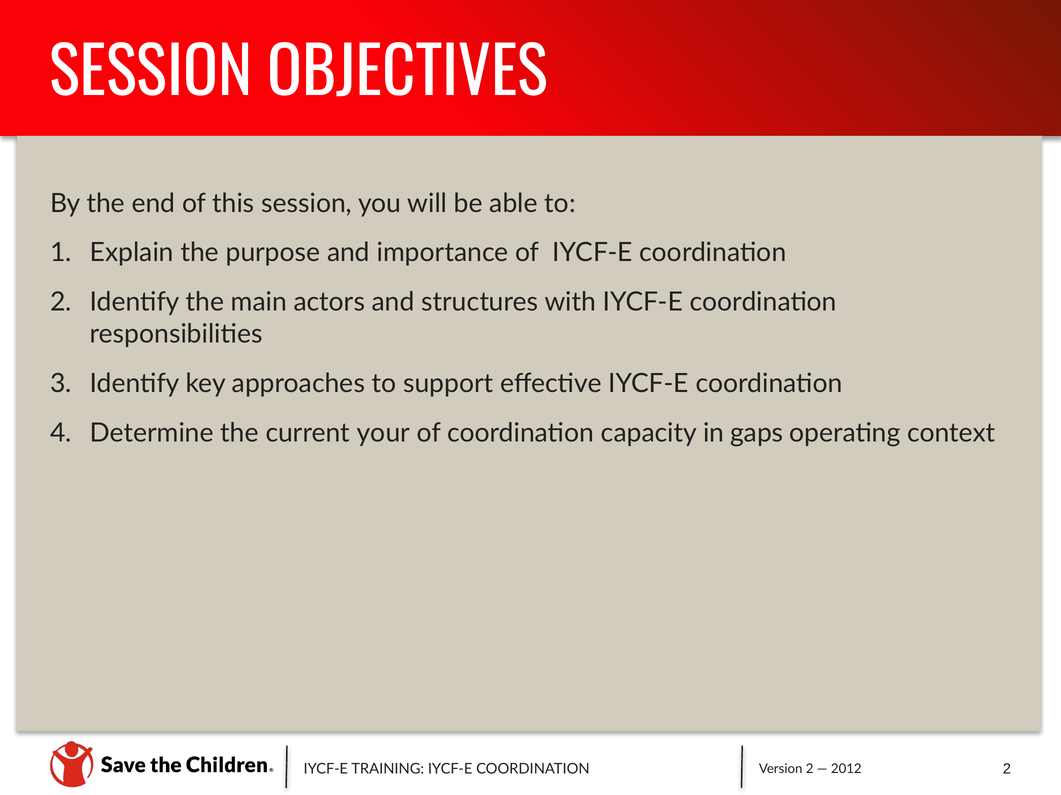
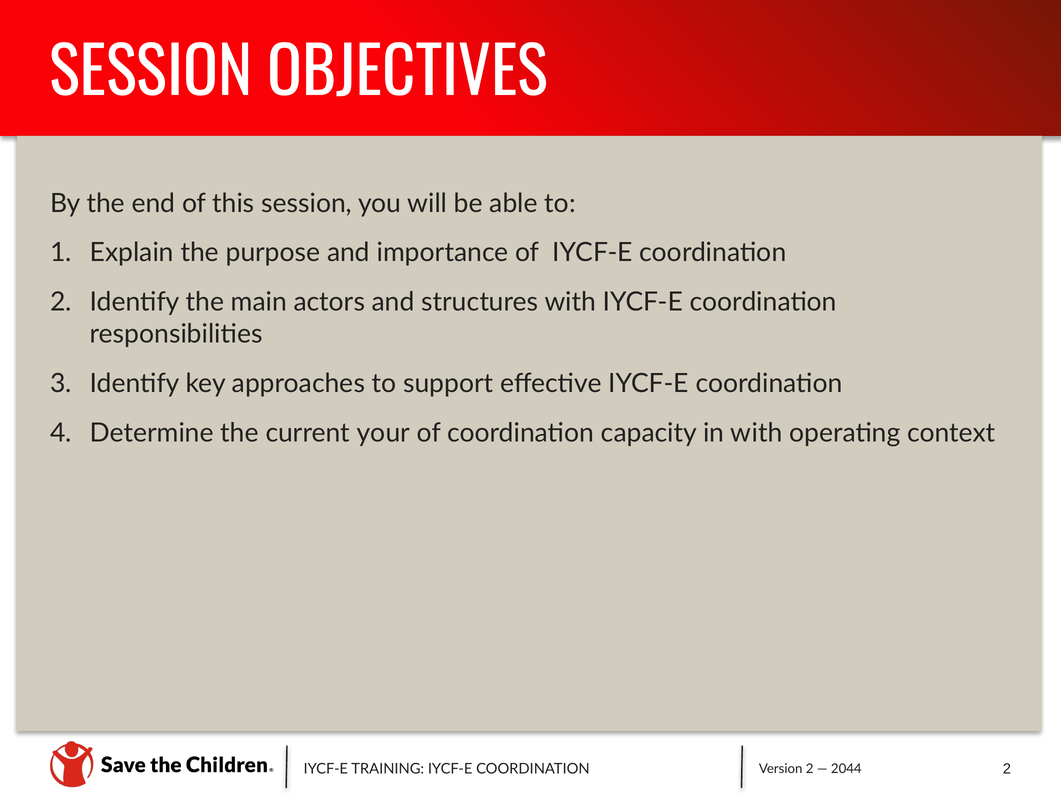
in gaps: gaps -> with
2012: 2012 -> 2044
